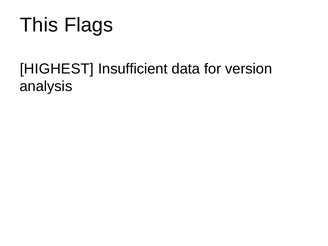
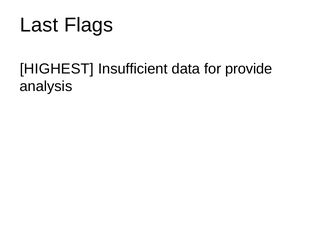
This: This -> Last
version: version -> provide
